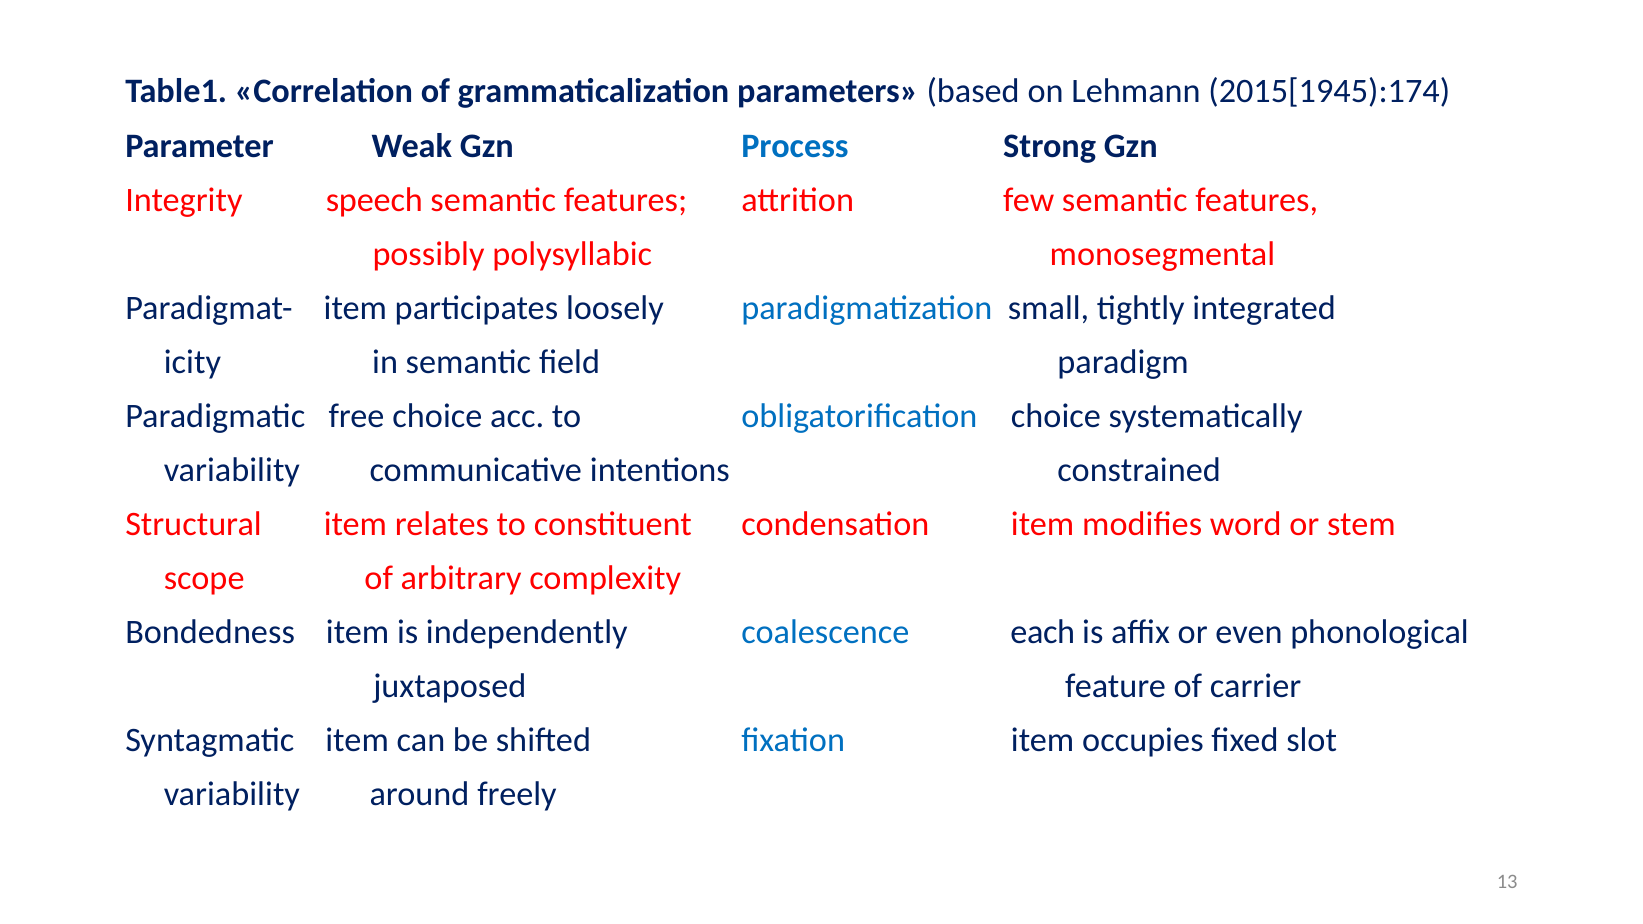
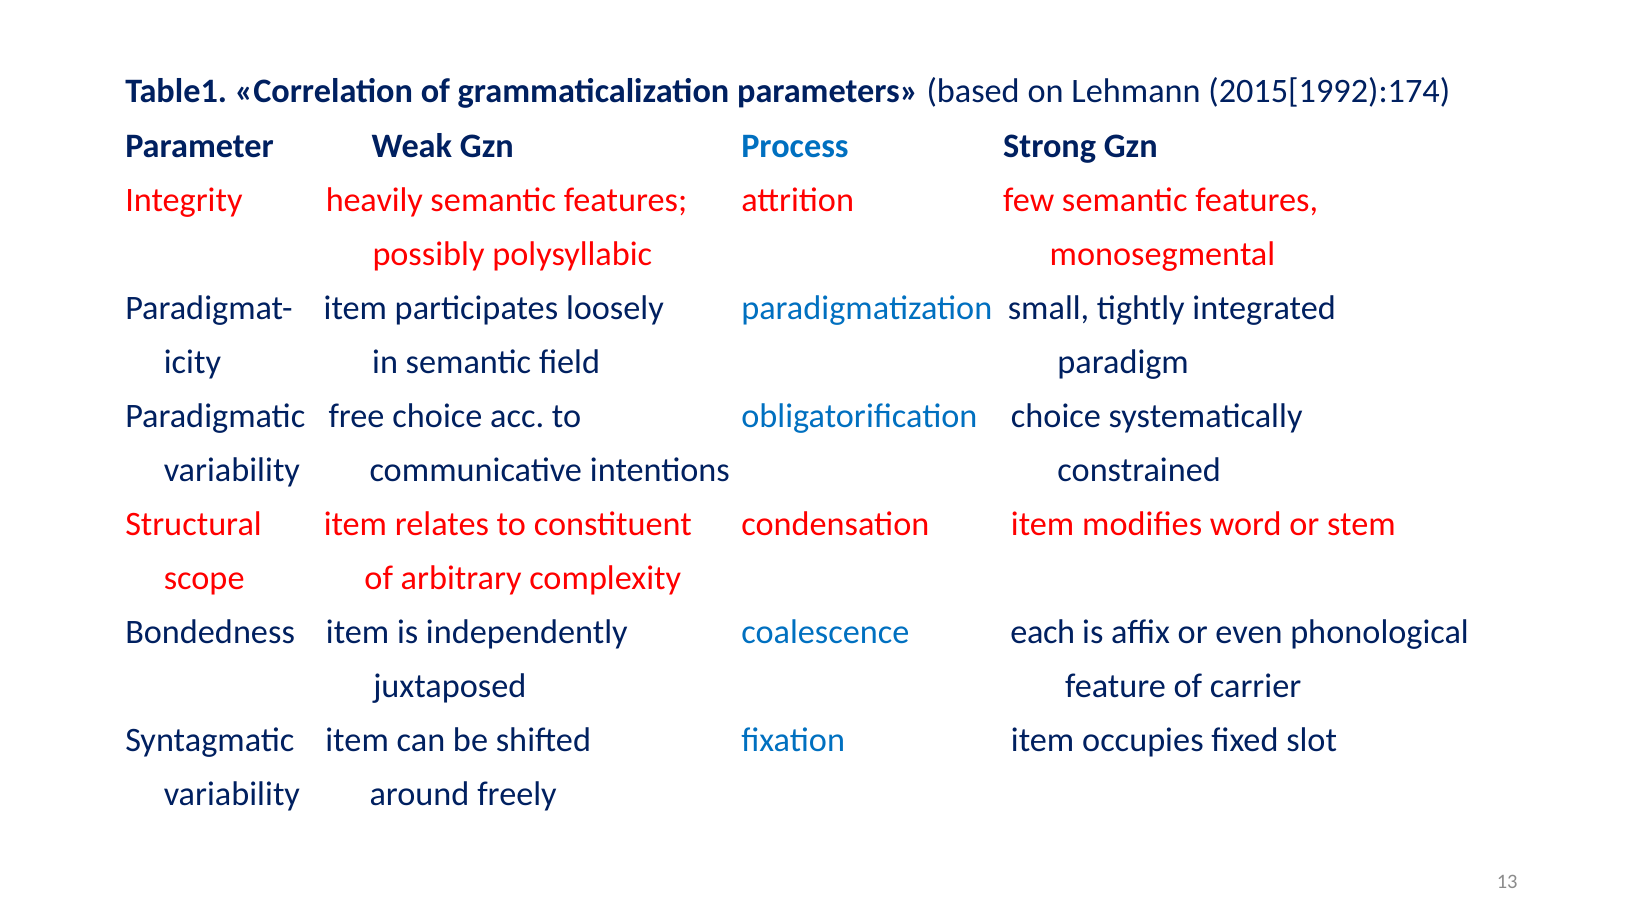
2015[1945):174: 2015[1945):174 -> 2015[1992):174
speech: speech -> heavily
